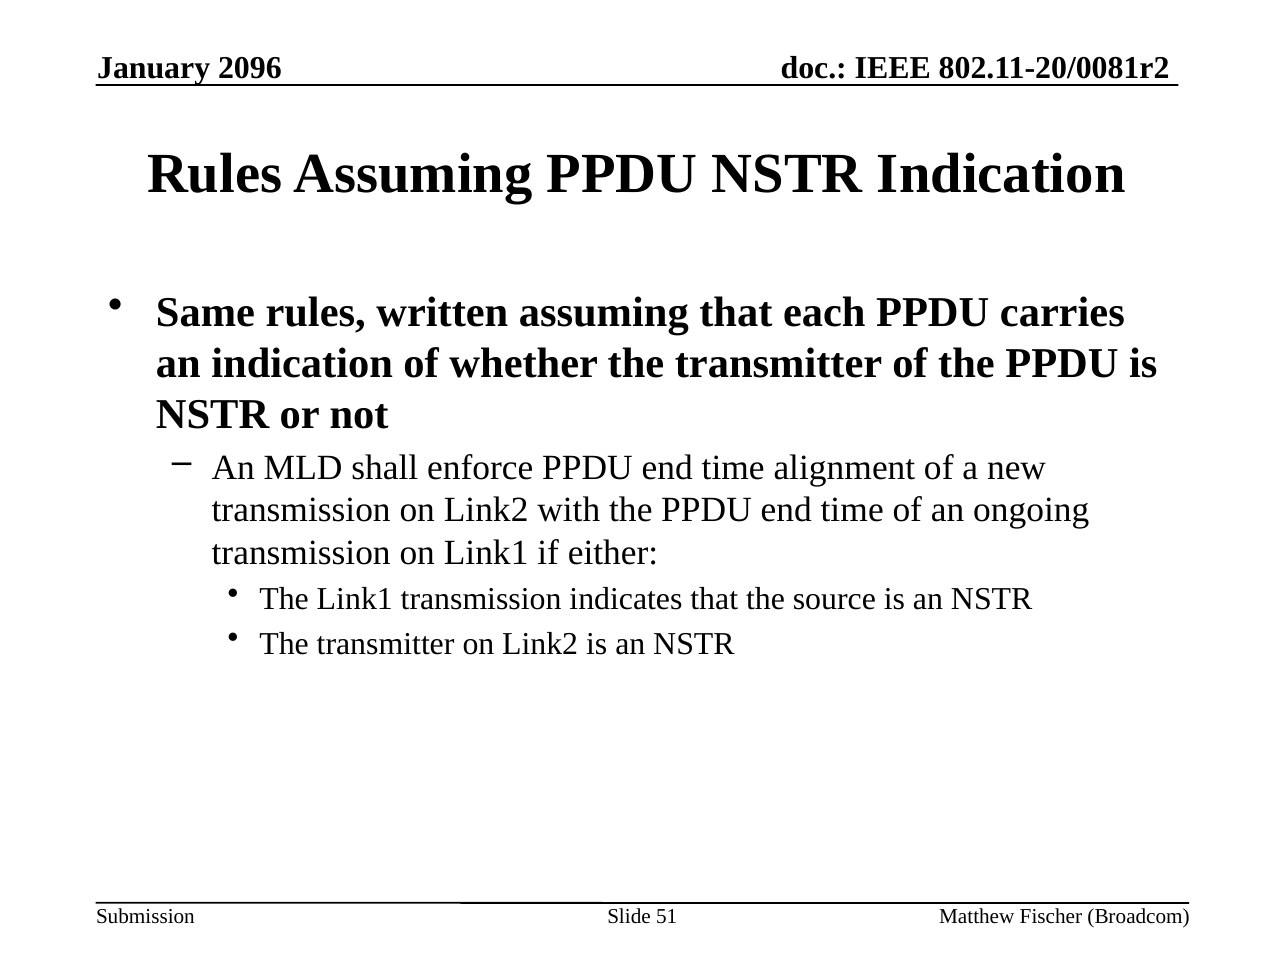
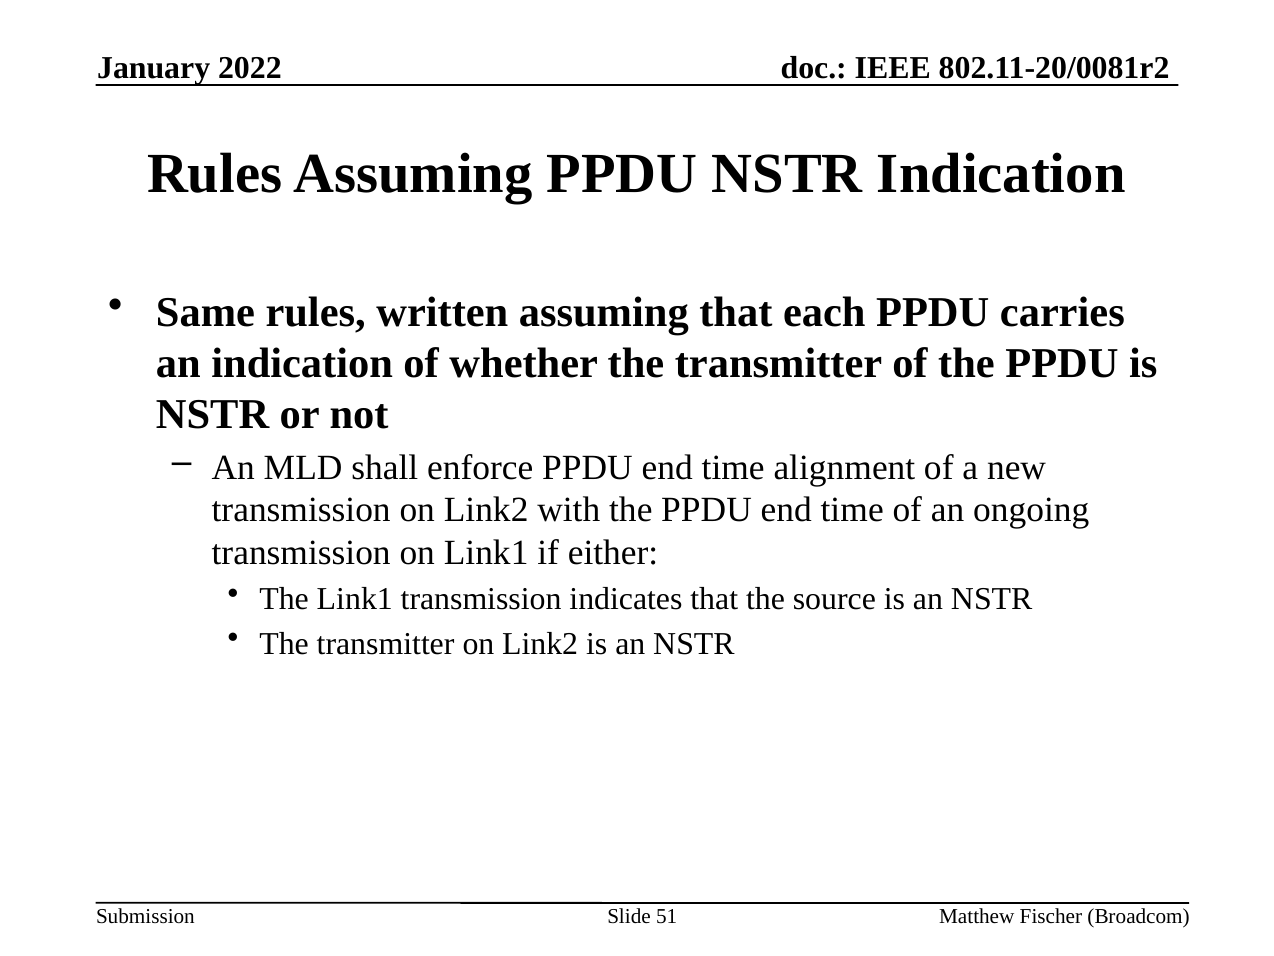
2096: 2096 -> 2022
